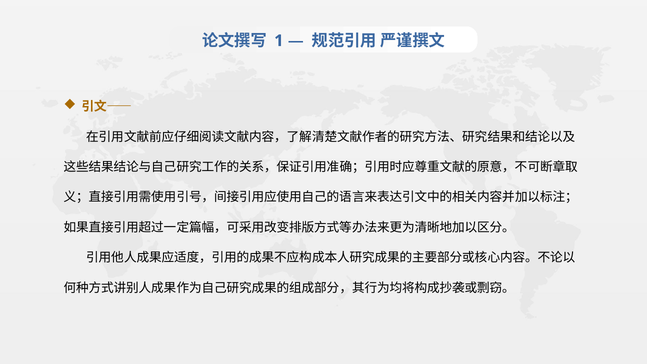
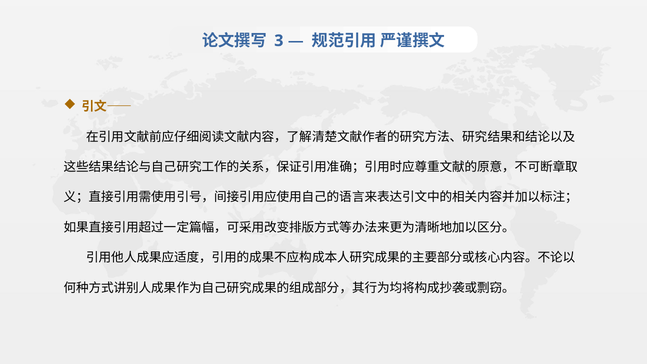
1: 1 -> 3
